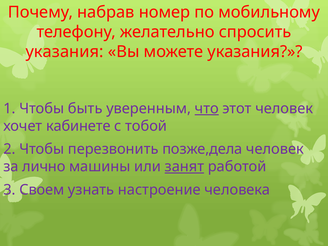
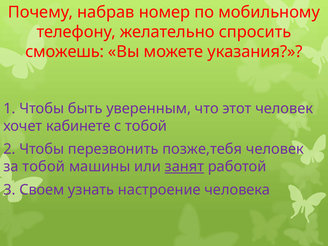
указания at (65, 52): указания -> сможешь
что underline: present -> none
позже,дела: позже,дела -> позже,тебя
за лично: лично -> тобой
